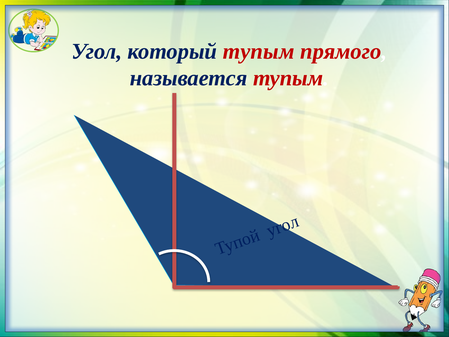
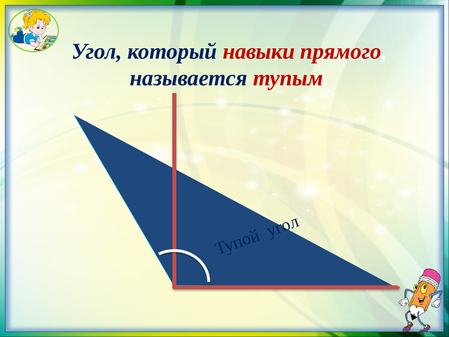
который тупым: тупым -> навыки
